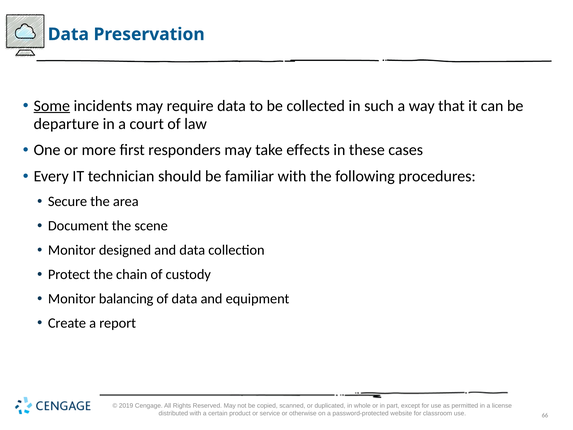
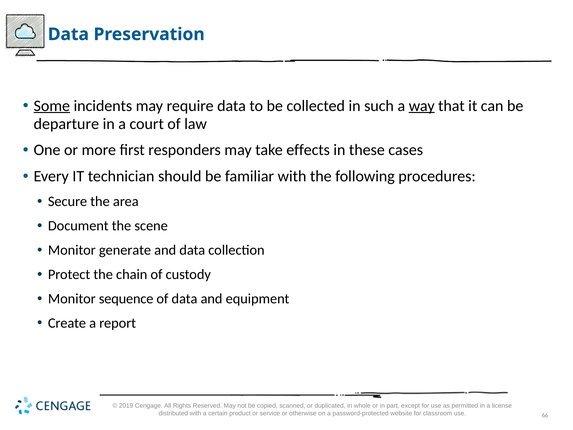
way underline: none -> present
designed: designed -> generate
balancing: balancing -> sequence
